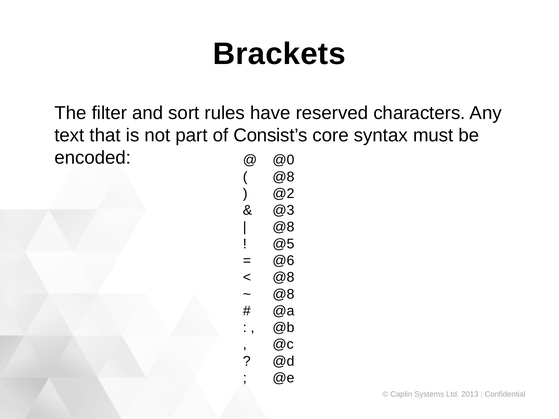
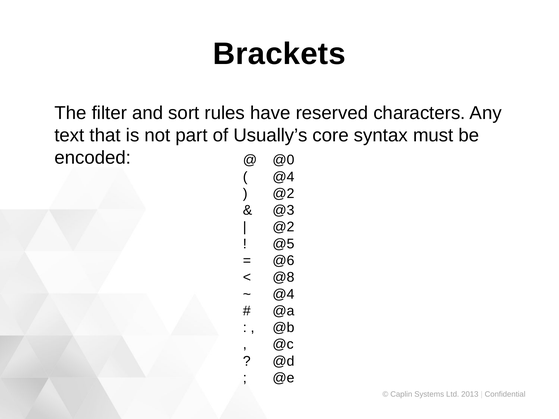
Consist’s: Consist’s -> Usually’s
@8 at (283, 177): @8 -> @4
@8 at (283, 227): @8 -> @2
@8 at (283, 294): @8 -> @4
